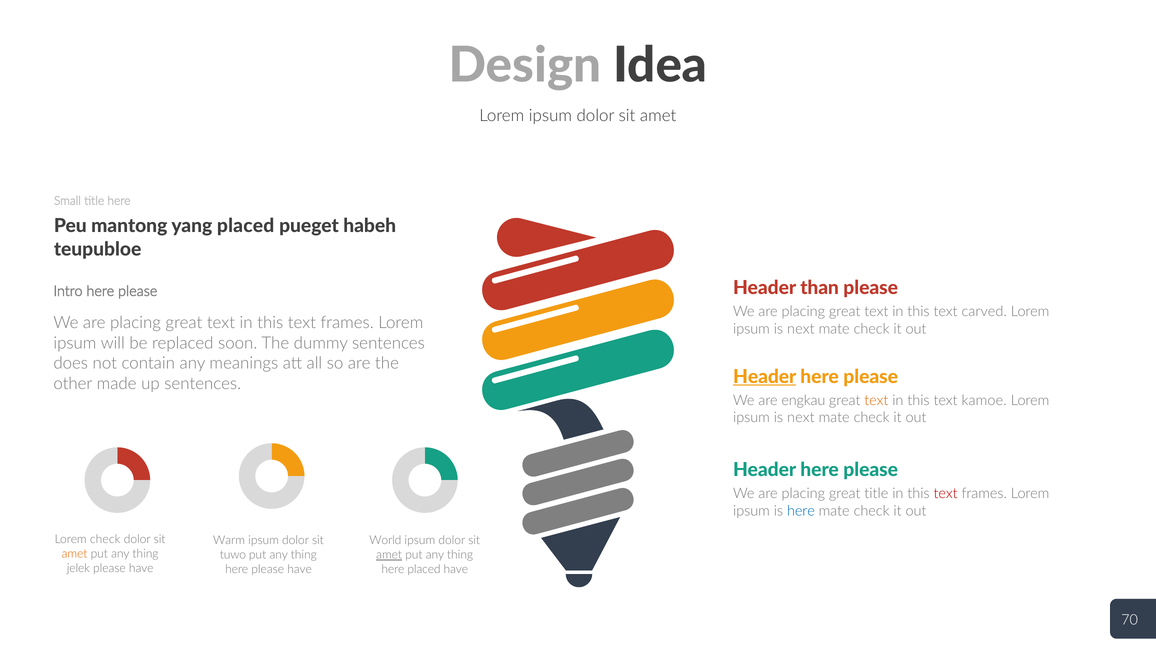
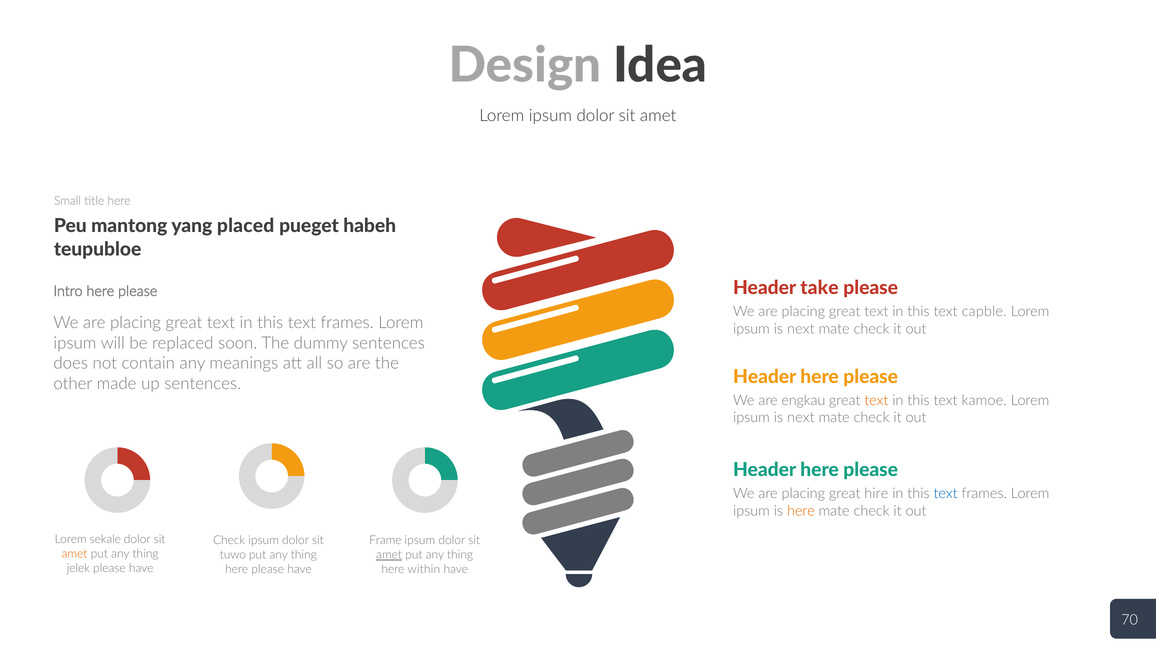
than: than -> take
carved: carved -> capble
Header at (765, 377) underline: present -> none
great title: title -> hire
text at (946, 494) colour: red -> blue
here at (801, 511) colour: blue -> orange
Lorem check: check -> sekale
Warm at (229, 540): Warm -> Check
World: World -> Frame
here placed: placed -> within
